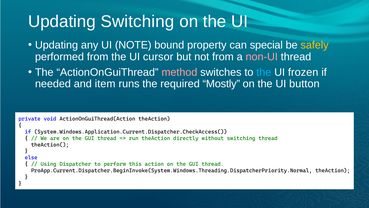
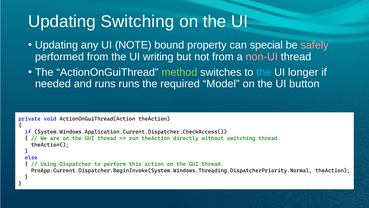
safely colour: yellow -> pink
cursor: cursor -> writing
method colour: pink -> light green
frozen: frozen -> longer
and item: item -> runs
Mostly: Mostly -> Model
